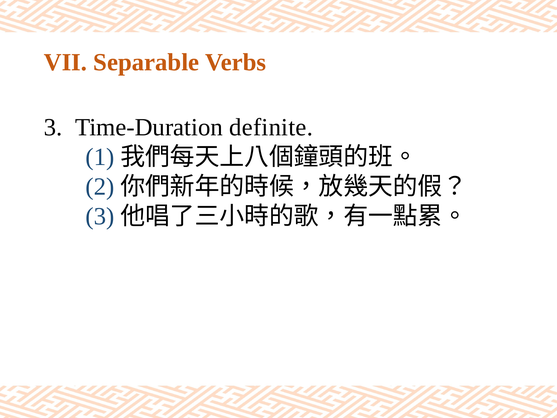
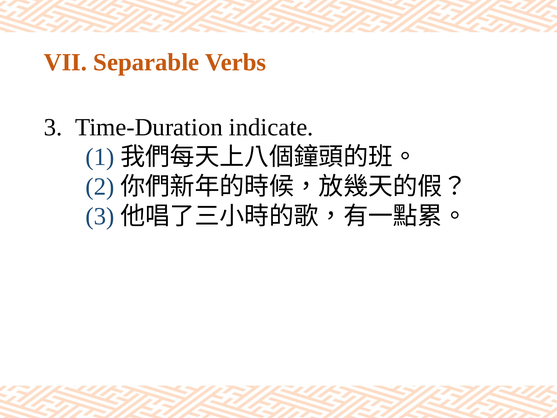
definite: definite -> indicate
